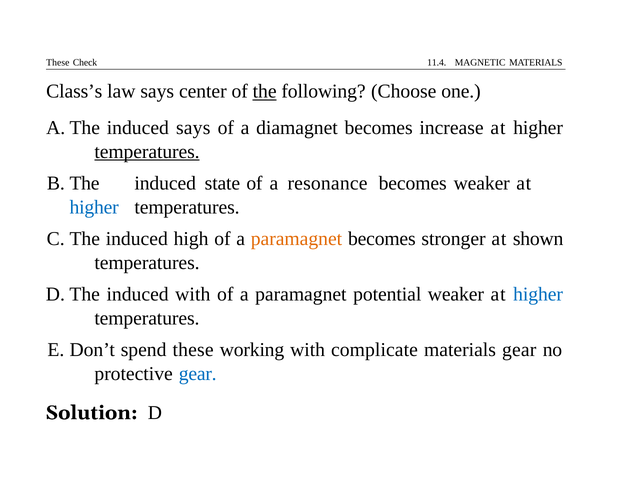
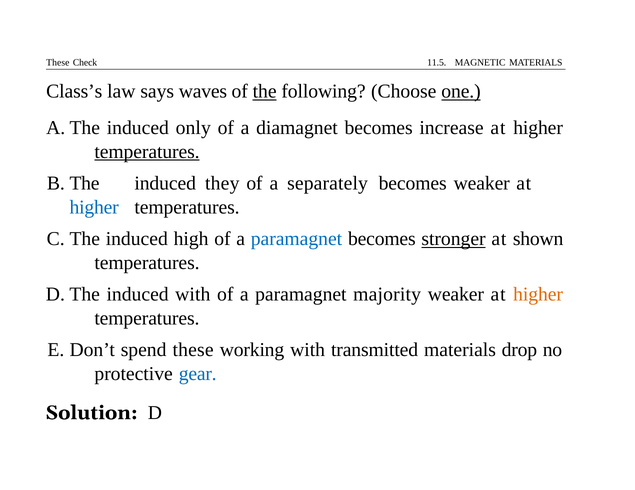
11.4: 11.4 -> 11.5
center: center -> waves
one underline: none -> present
induced says: says -> only
state: state -> they
resonance: resonance -> separately
paramagnet at (296, 239) colour: orange -> blue
stronger underline: none -> present
potential: potential -> majority
higher at (538, 295) colour: blue -> orange
complicate: complicate -> transmitted
materials gear: gear -> drop
